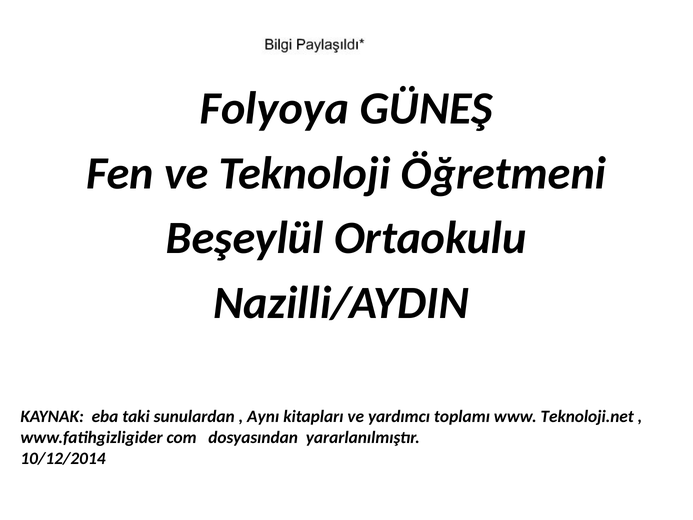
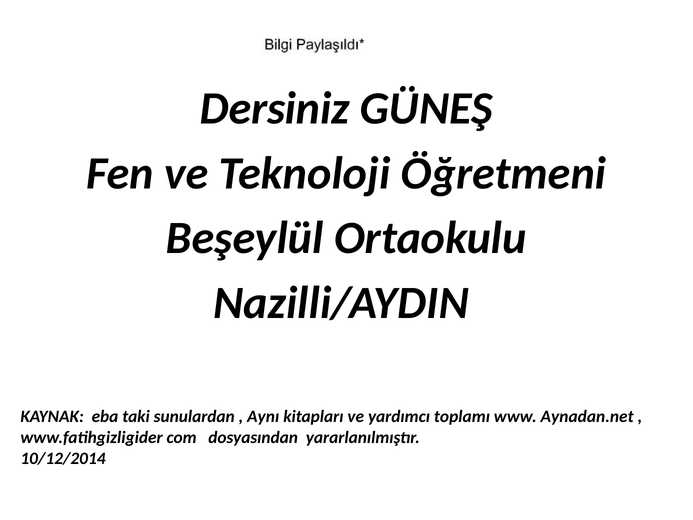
Folyoya: Folyoya -> Dersiniz
Teknoloji.net: Teknoloji.net -> Aynadan.net
